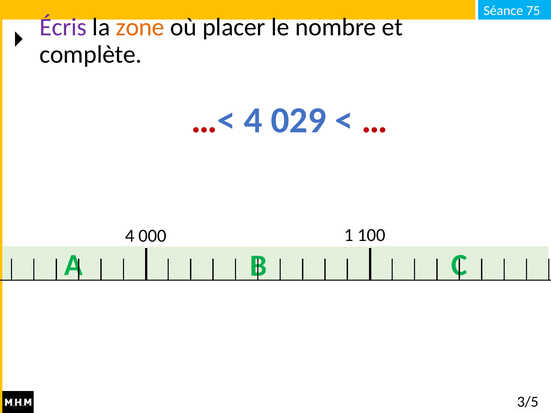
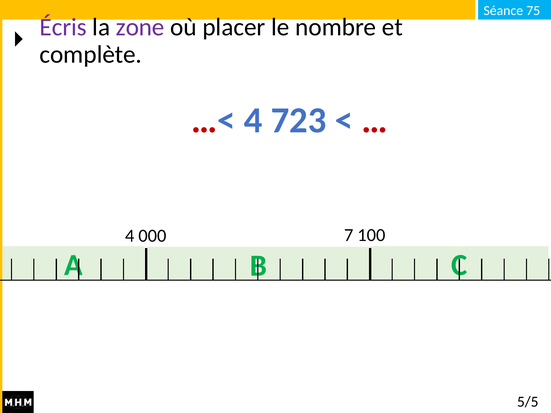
zone colour: orange -> purple
029: 029 -> 723
1: 1 -> 7
3/5: 3/5 -> 5/5
